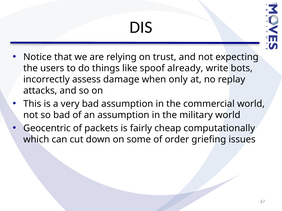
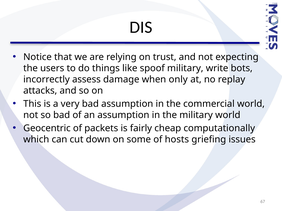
spoof already: already -> military
order: order -> hosts
